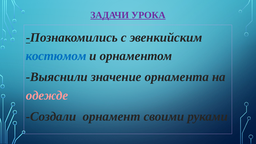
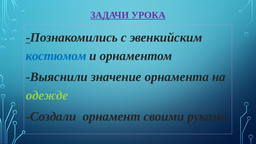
одежде colour: pink -> light green
